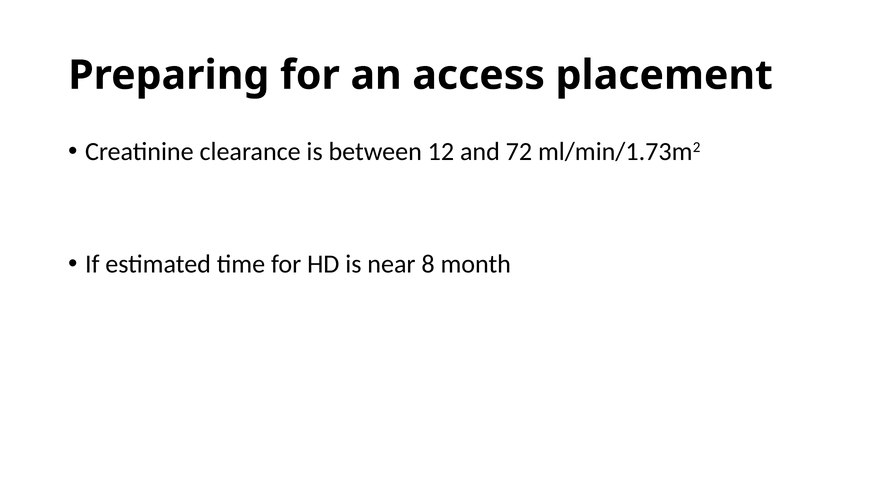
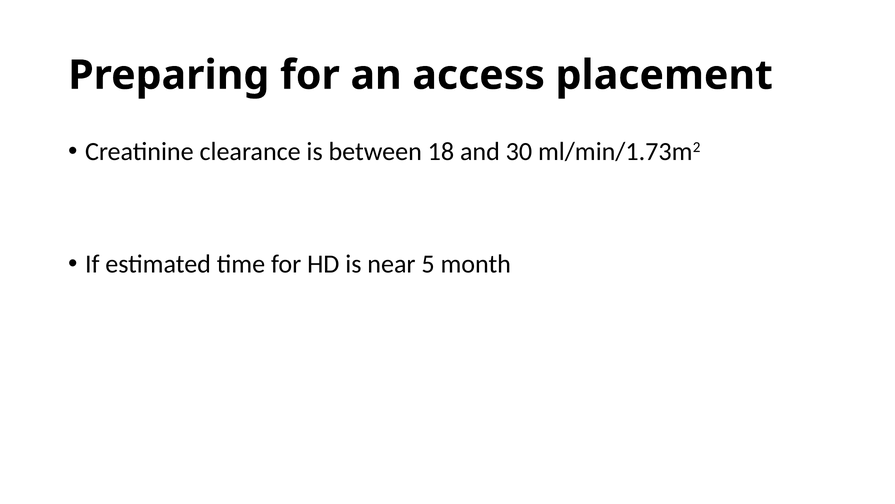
12: 12 -> 18
72: 72 -> 30
8: 8 -> 5
